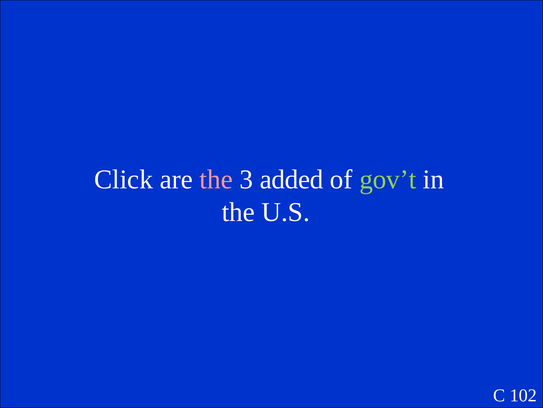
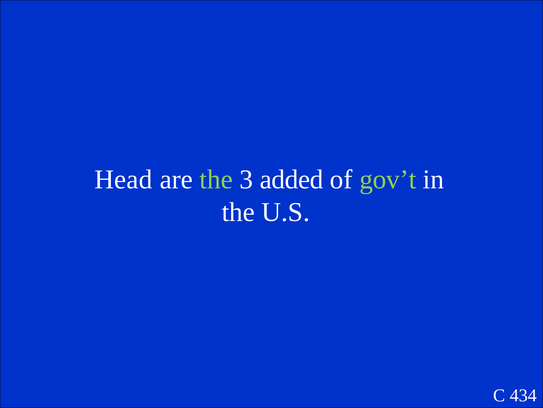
Click: Click -> Head
the at (216, 179) colour: pink -> light green
102: 102 -> 434
